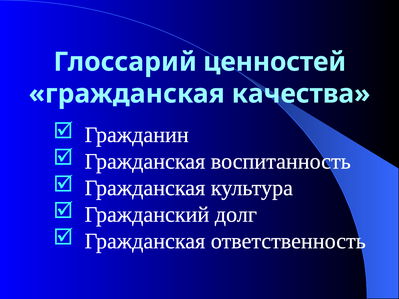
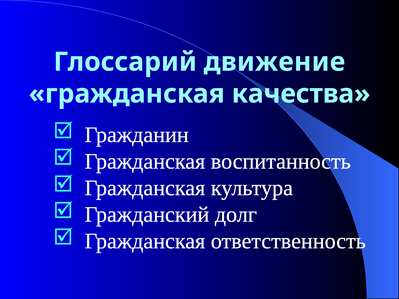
ценностей: ценностей -> движение
